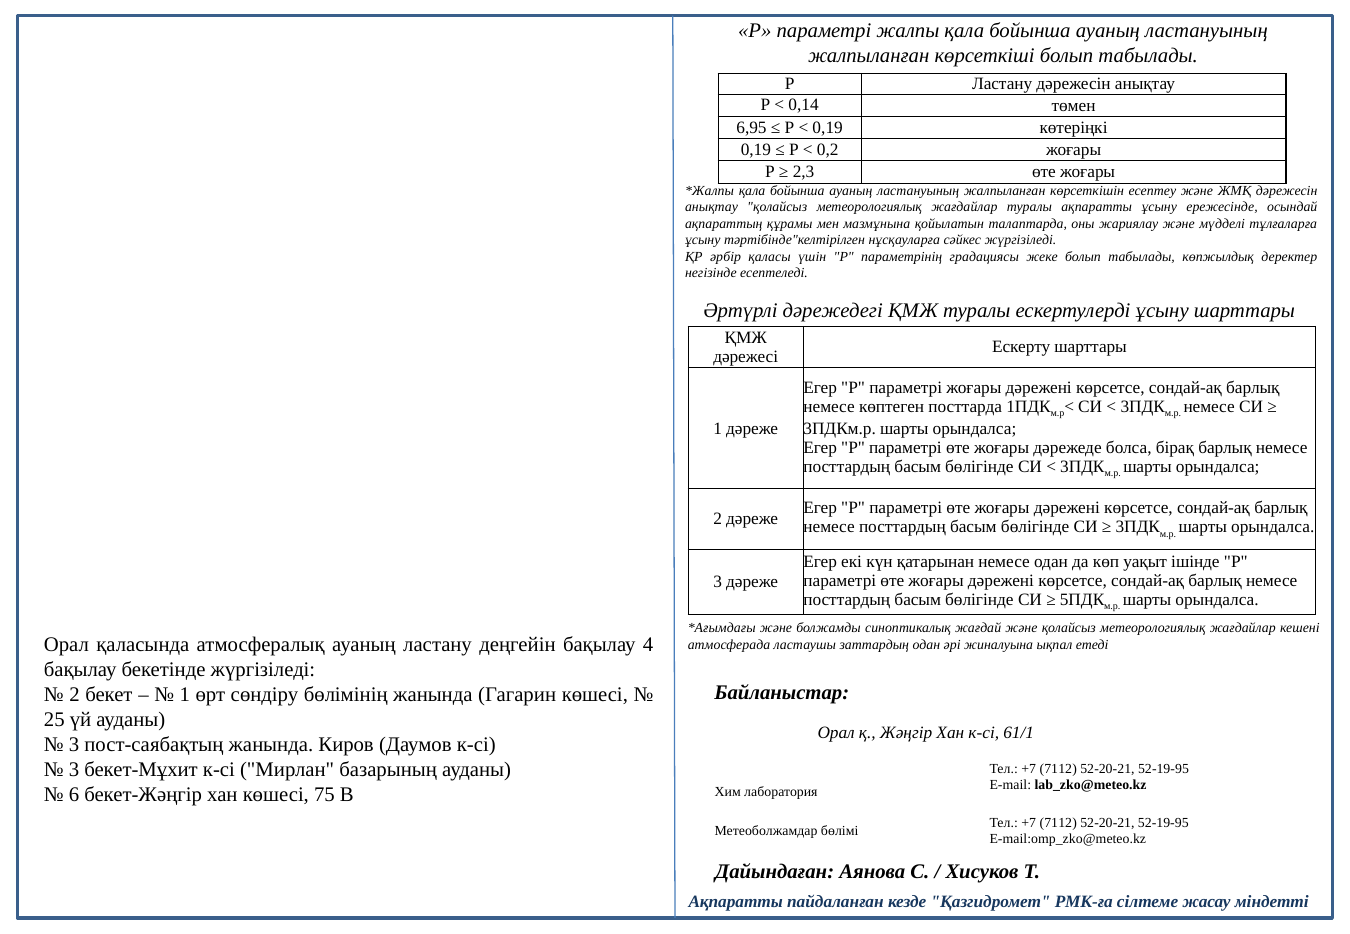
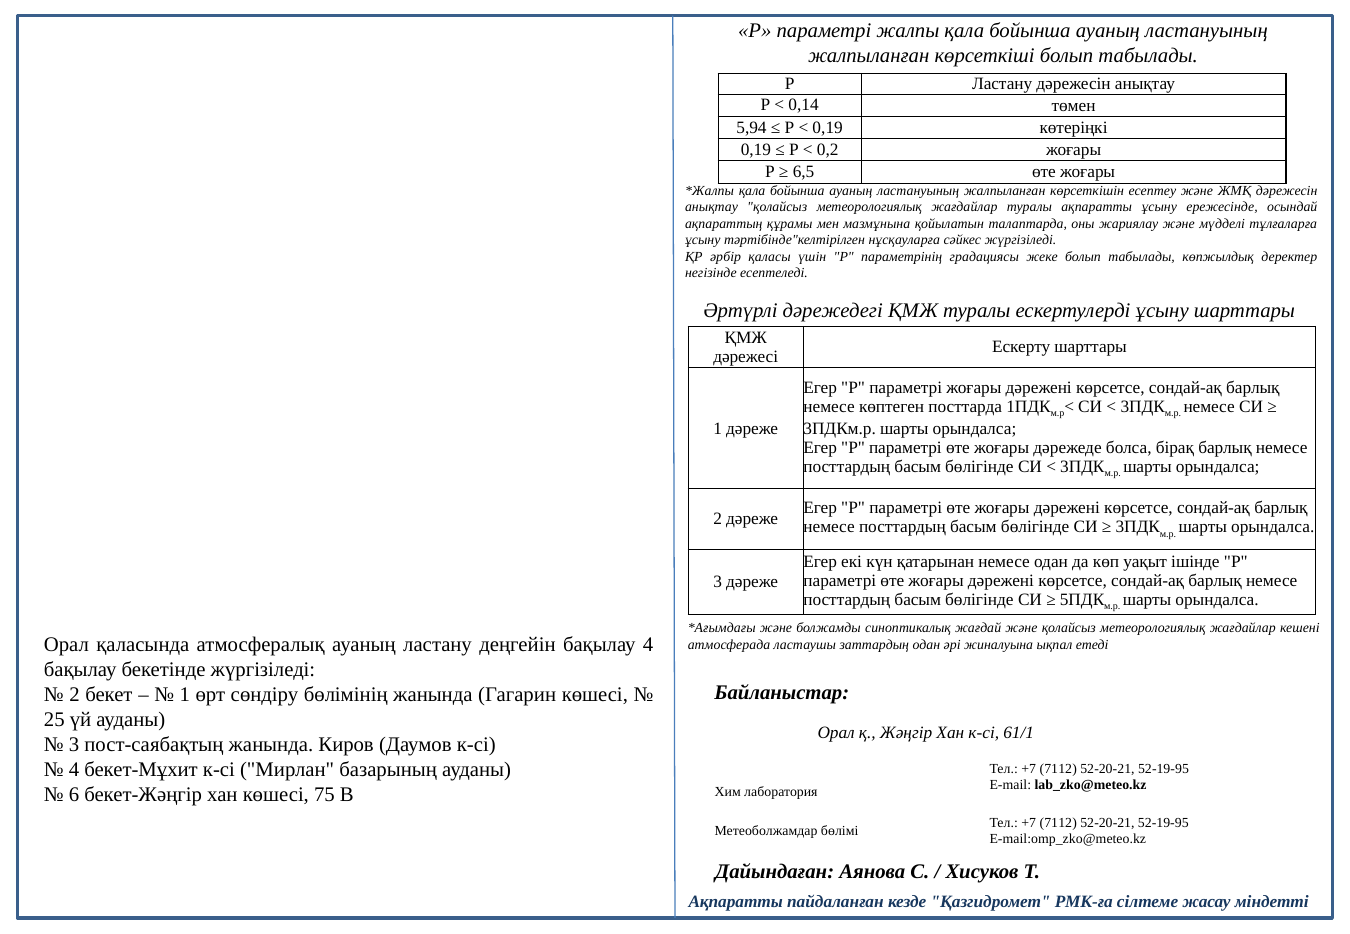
6,95: 6,95 -> 5,94
2,3: 2,3 -> 6,5
3 at (74, 770): 3 -> 4
